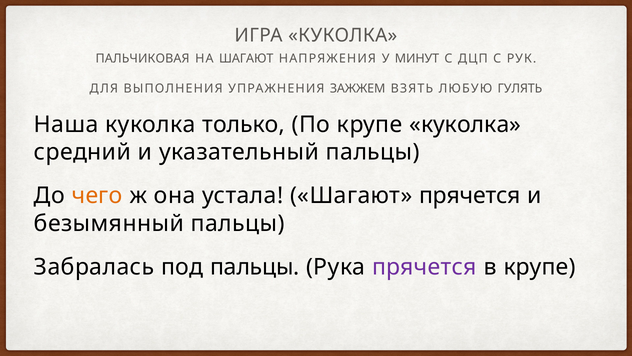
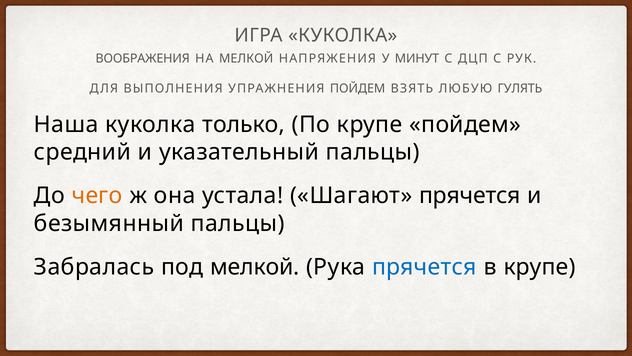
ПАЛЬЧИКОВАЯ: ПАЛЬЧИКОВАЯ -> ВООБРАЖЕНИЯ
НА ШАГАЮТ: ШАГАЮТ -> МЕЛКОЙ
УПРАЖНЕНИЯ ЗАЖЖЕМ: ЗАЖЖЕМ -> ПОЙДЕМ
крупе куколка: куколка -> пойдем
под пальцы: пальцы -> мелкой
прячется at (424, 267) colour: purple -> blue
